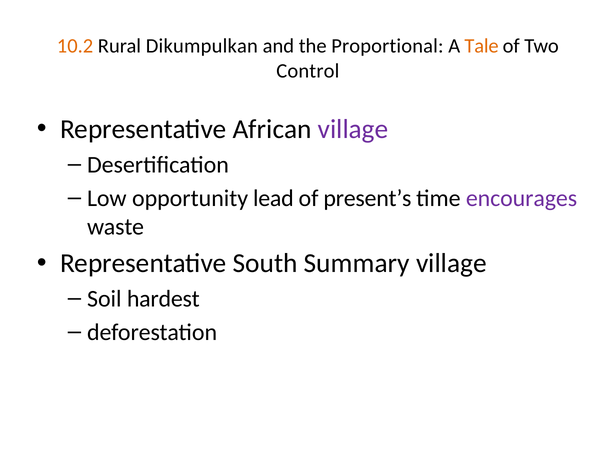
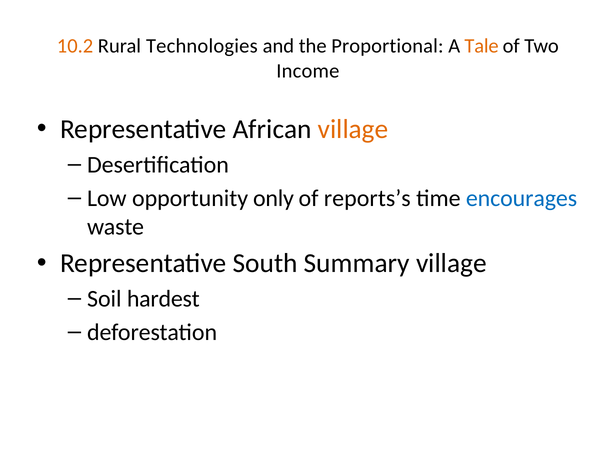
Dikumpulkan: Dikumpulkan -> Technologies
Control: Control -> Income
village at (353, 129) colour: purple -> orange
lead: lead -> only
present’s: present’s -> reports’s
encourages colour: purple -> blue
